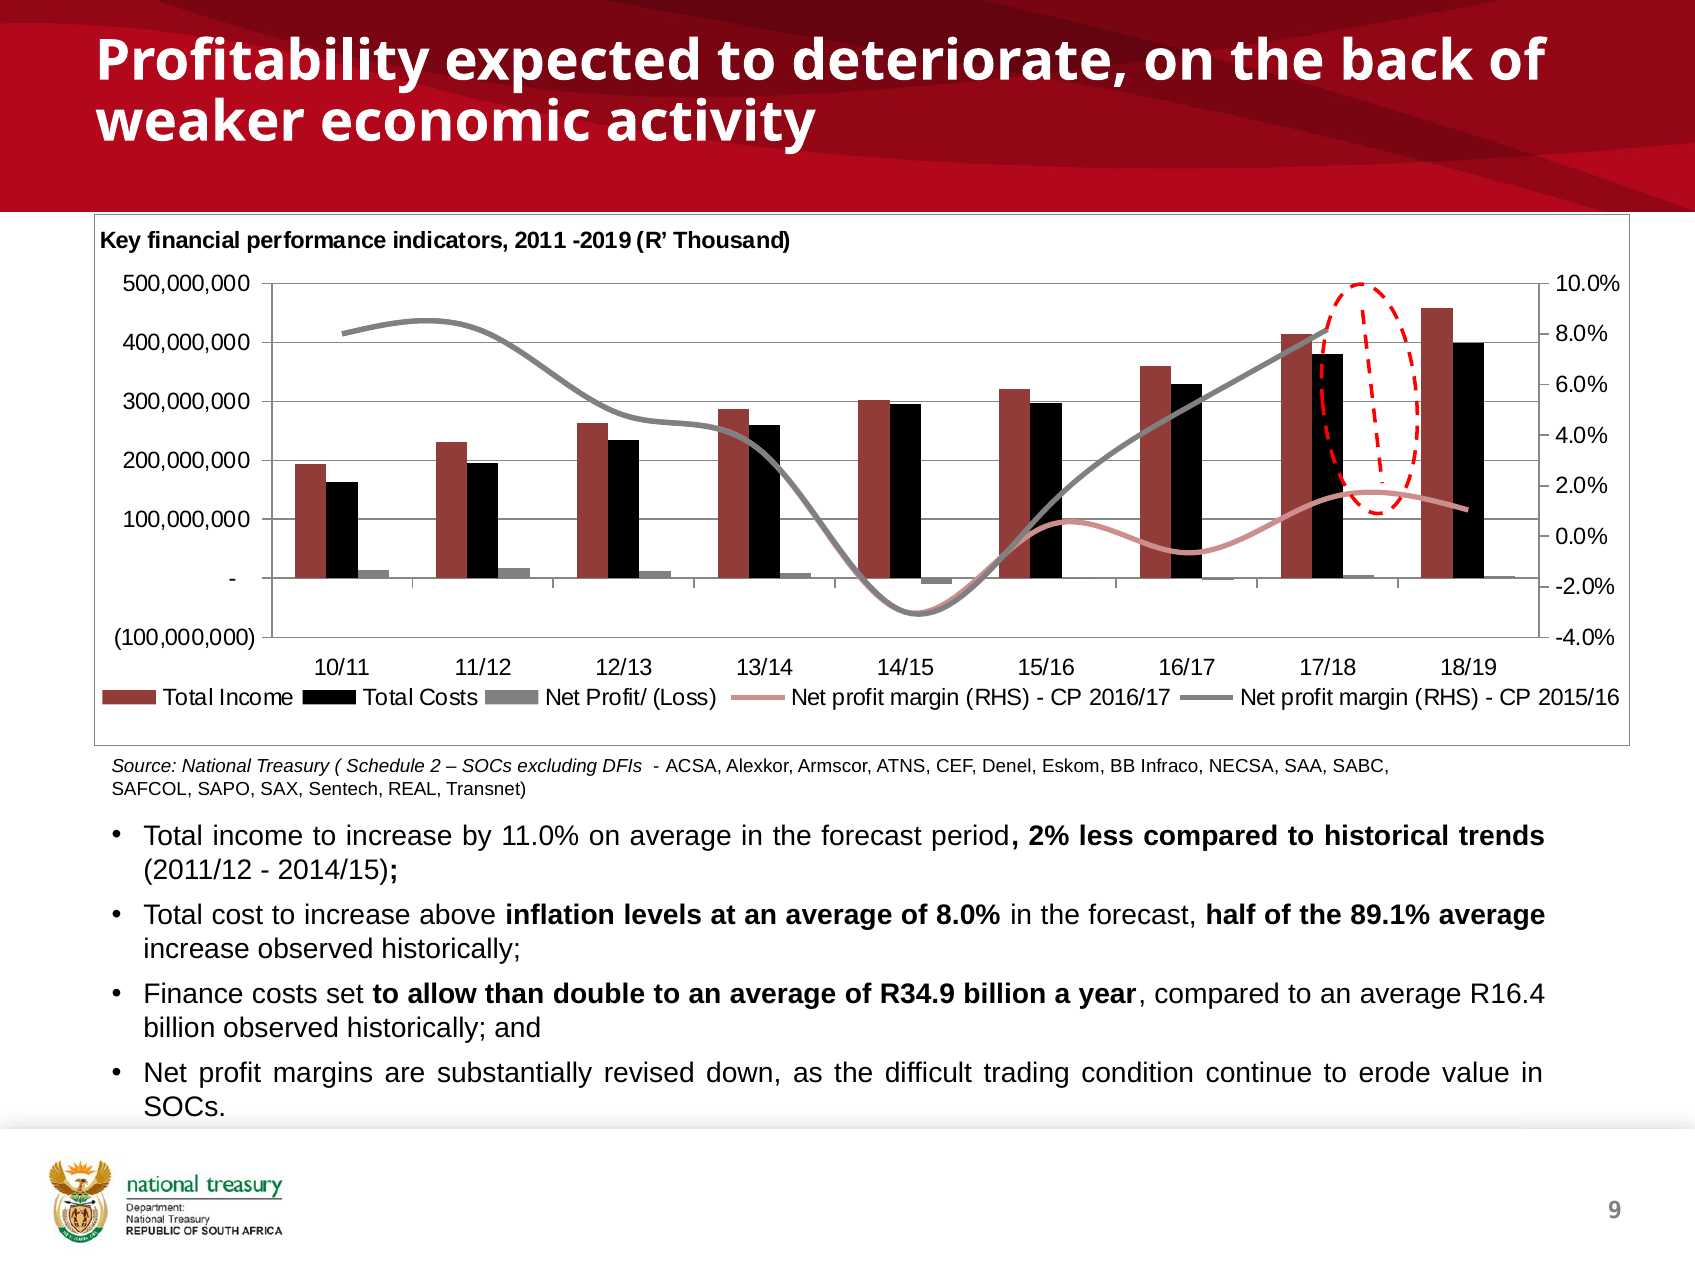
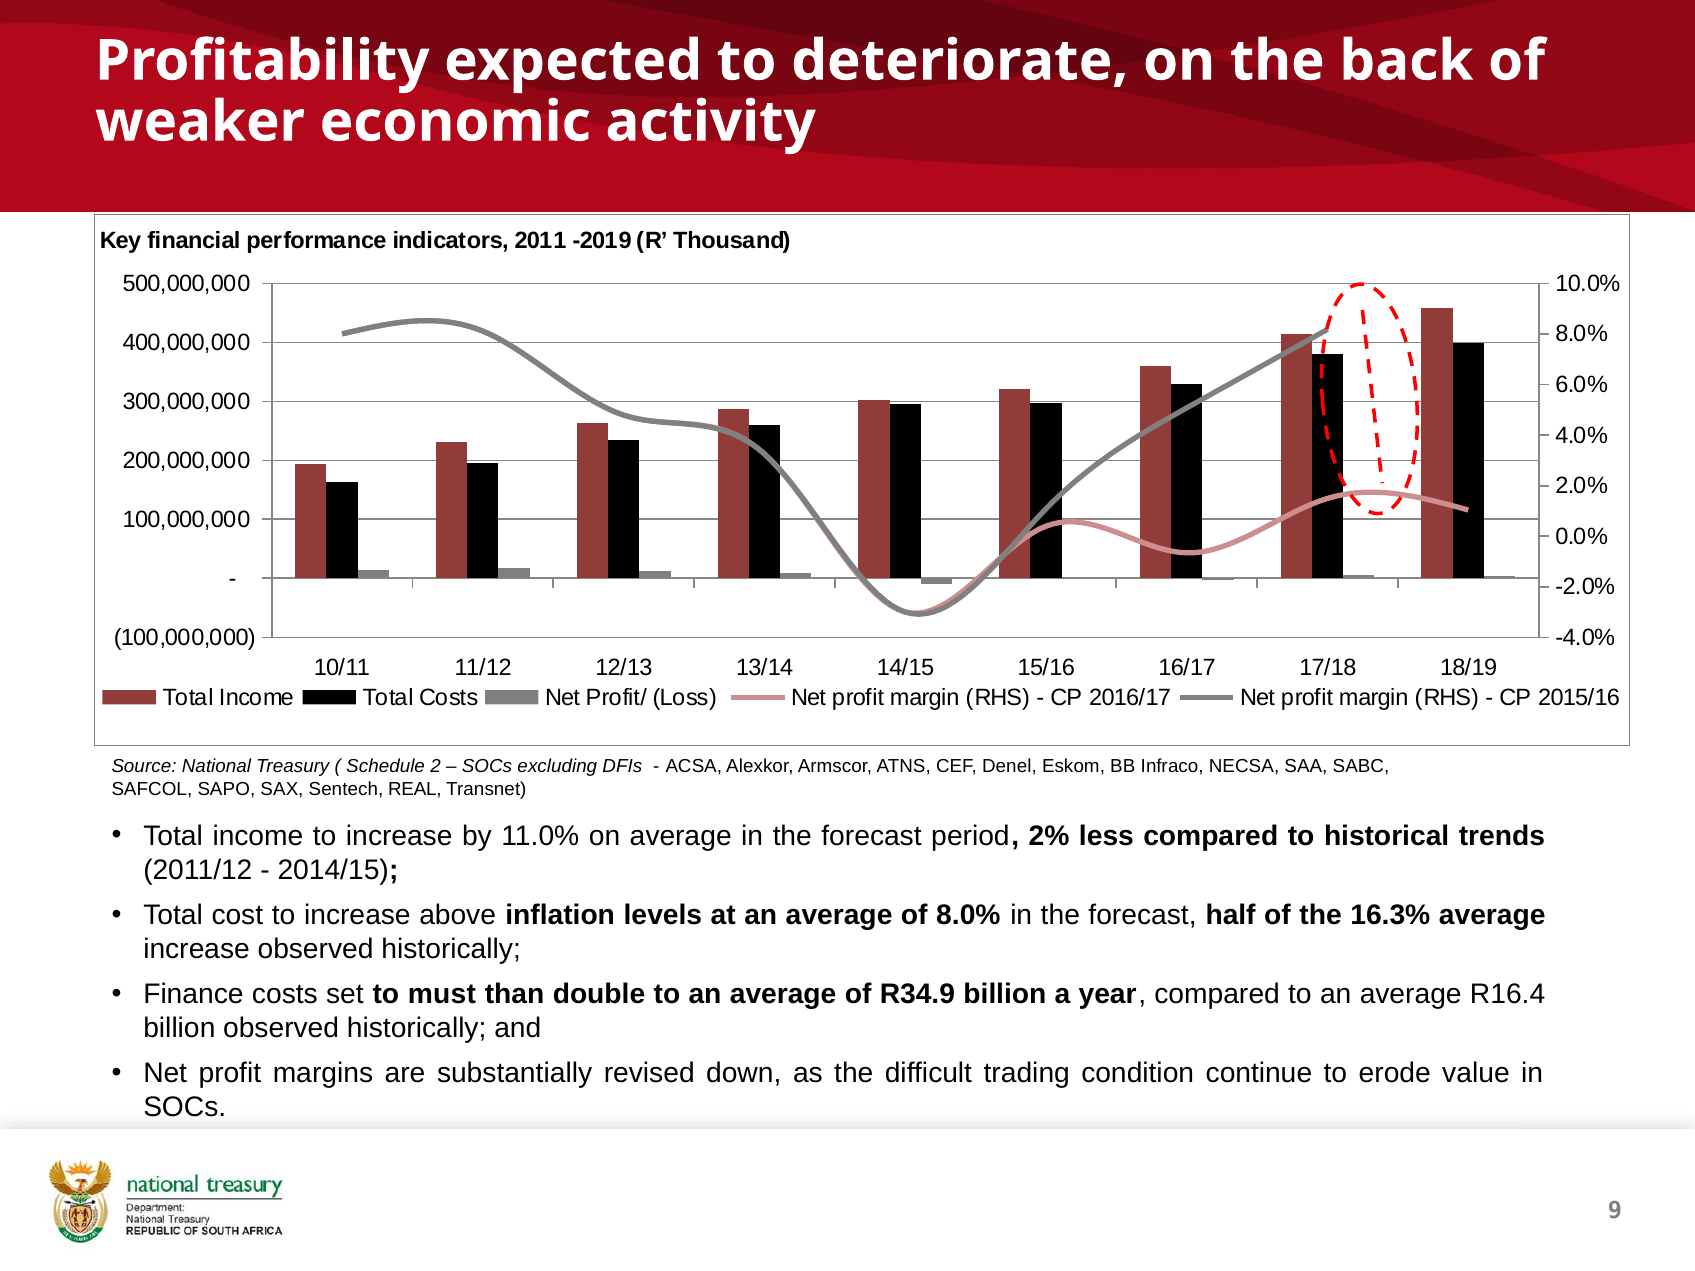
89.1%: 89.1% -> 16.3%
allow: allow -> must
